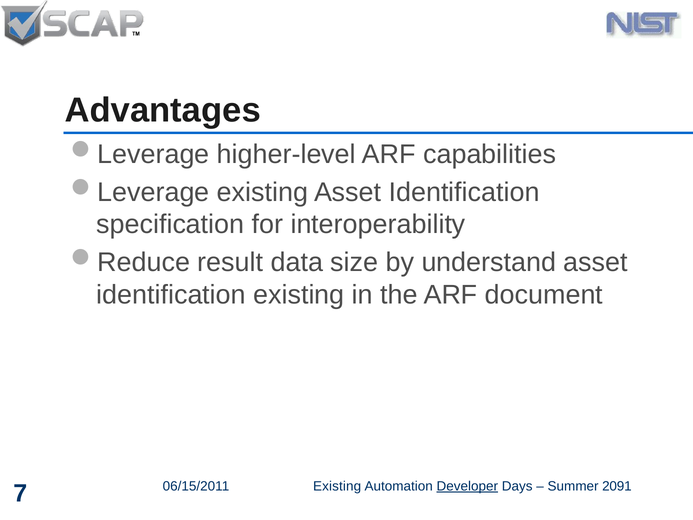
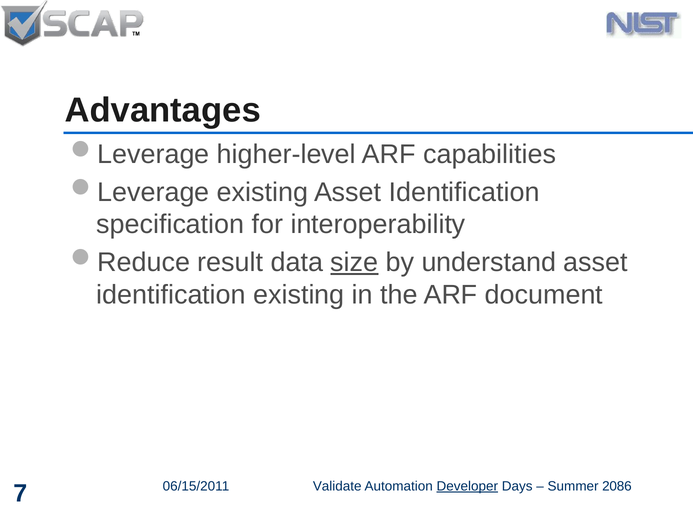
size underline: none -> present
06/15/2011 Existing: Existing -> Validate
2091: 2091 -> 2086
